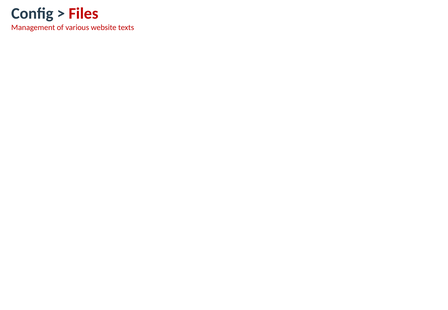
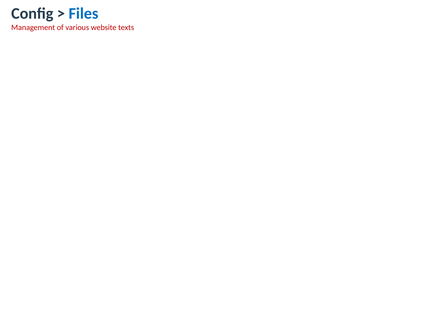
Files colour: red -> blue
